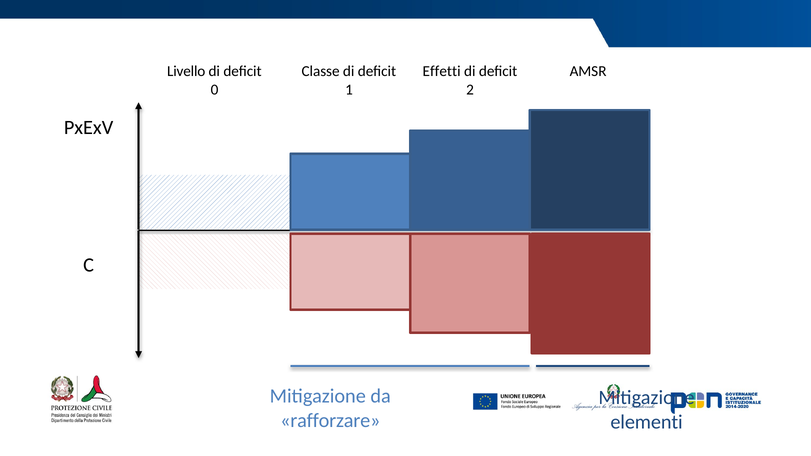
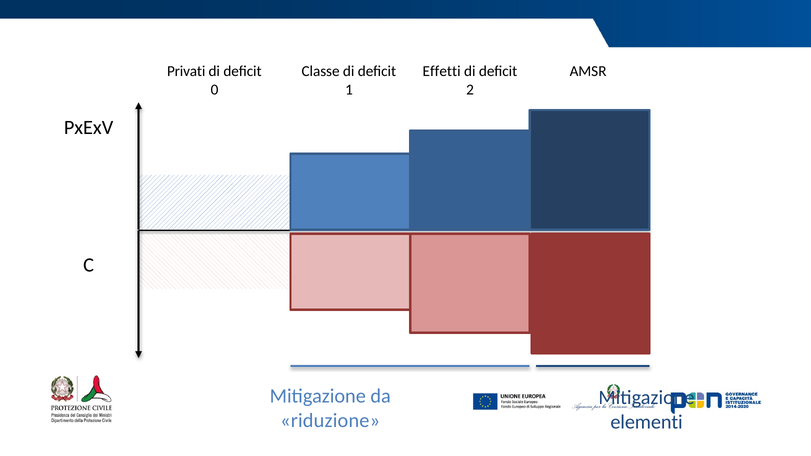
Livello: Livello -> Privati
rafforzare: rafforzare -> riduzione
